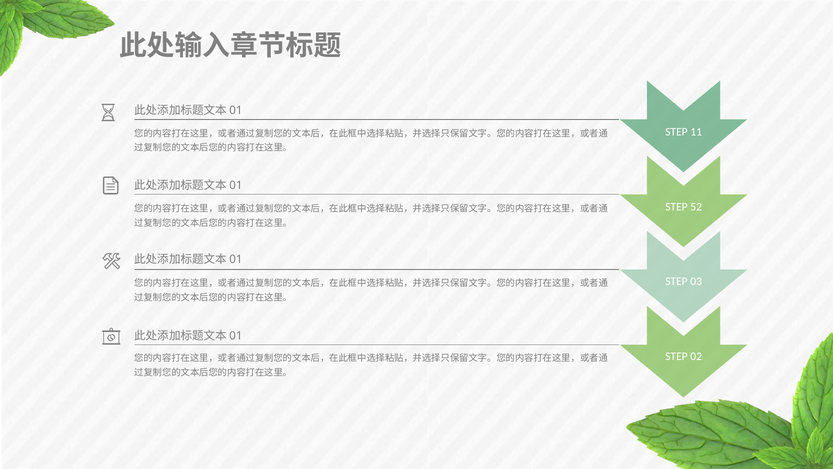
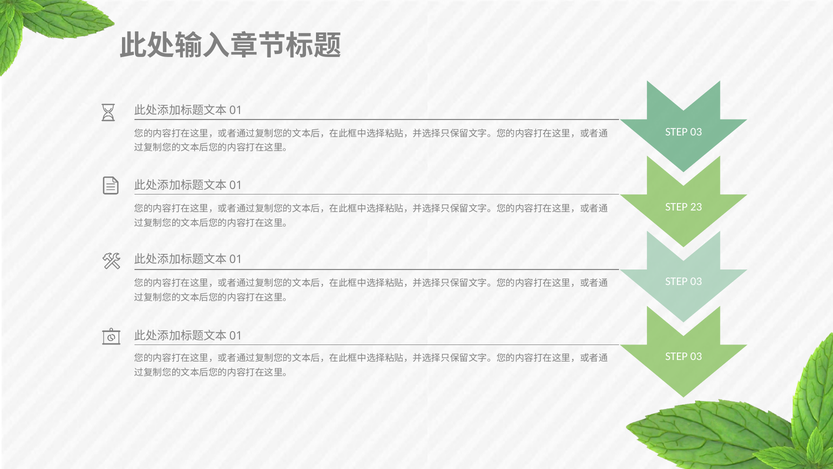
11 at (696, 132): 11 -> 03
52: 52 -> 23
02 at (696, 356): 02 -> 03
